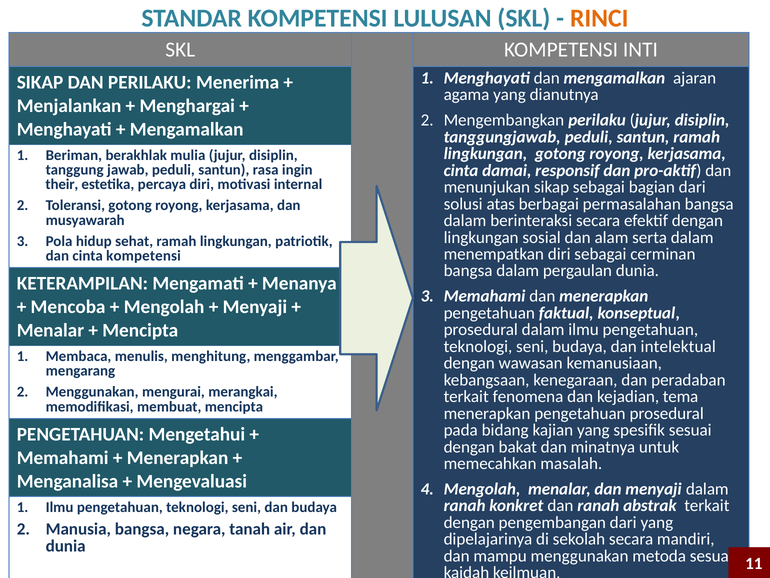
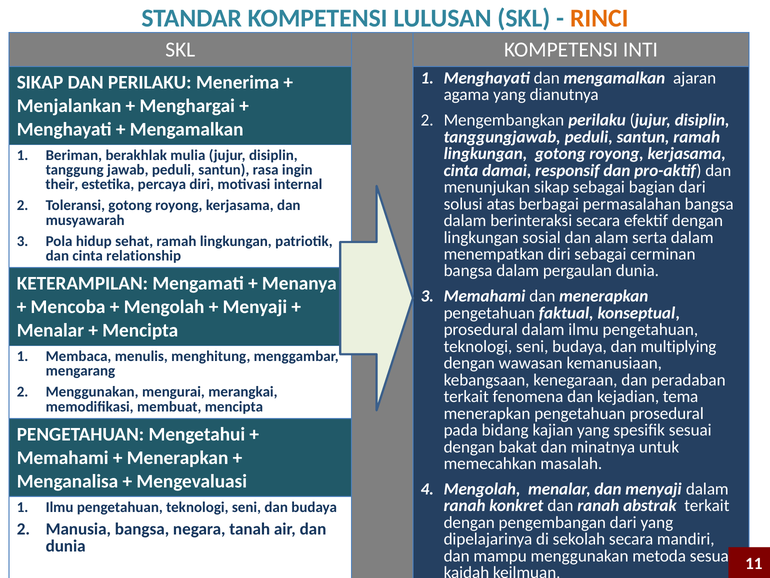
cinta kompetensi: kompetensi -> relationship
intelektual: intelektual -> multiplying
